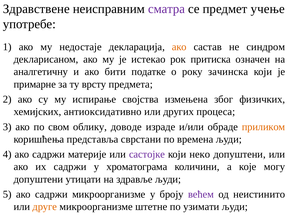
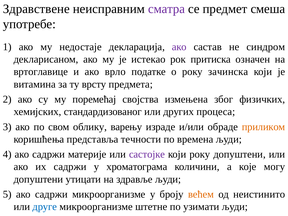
учење: учење -> смеша
ако at (179, 47) colour: orange -> purple
аналгетичну: аналгетичну -> вртоглавице
бити: бити -> врло
примарне: примарне -> витамина
испирање: испирање -> поремећај
антиоксидативно: антиоксидативно -> стандардизованог
доводе: доводе -> варењу
сврстани: сврстани -> течности
који неко: неко -> року
већем colour: purple -> orange
друге colour: orange -> blue
